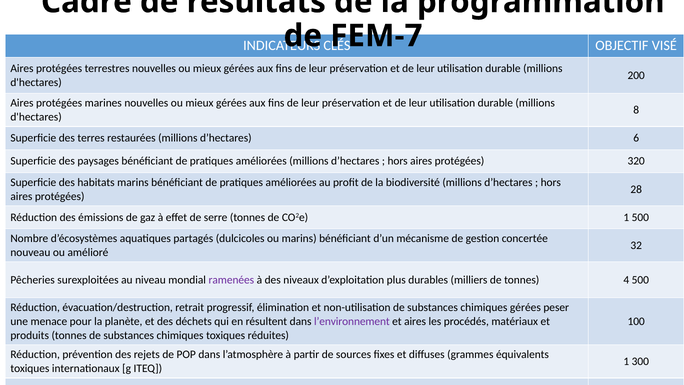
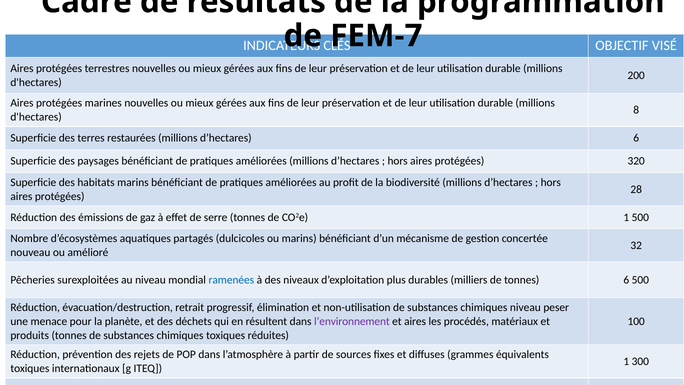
ramenées colour: purple -> blue
tonnes 4: 4 -> 6
chimiques gérées: gérées -> niveau
